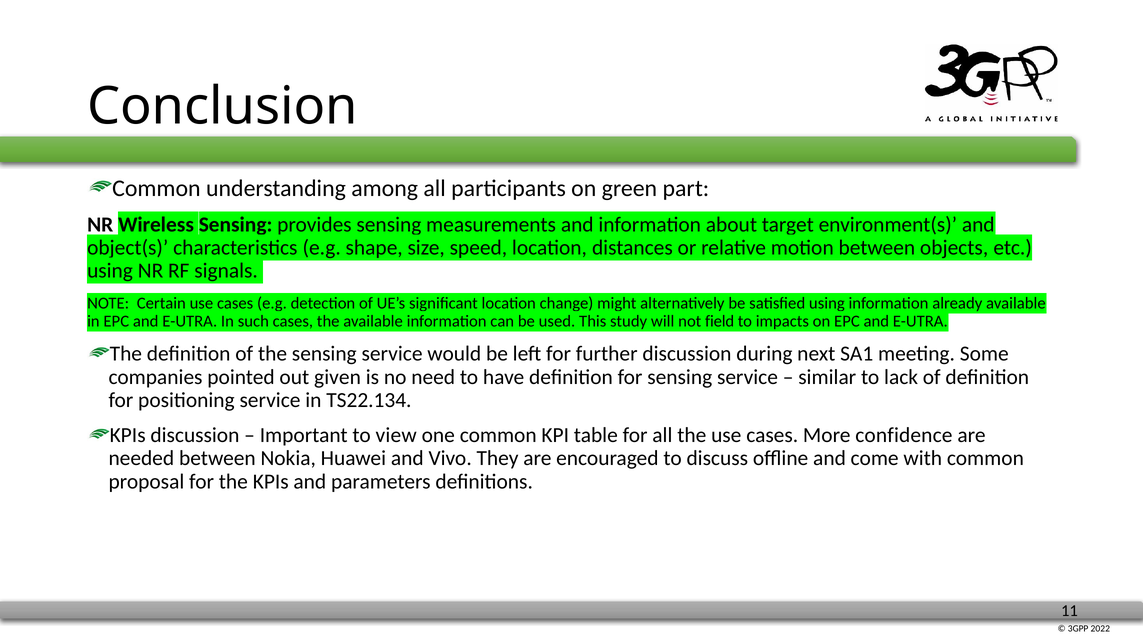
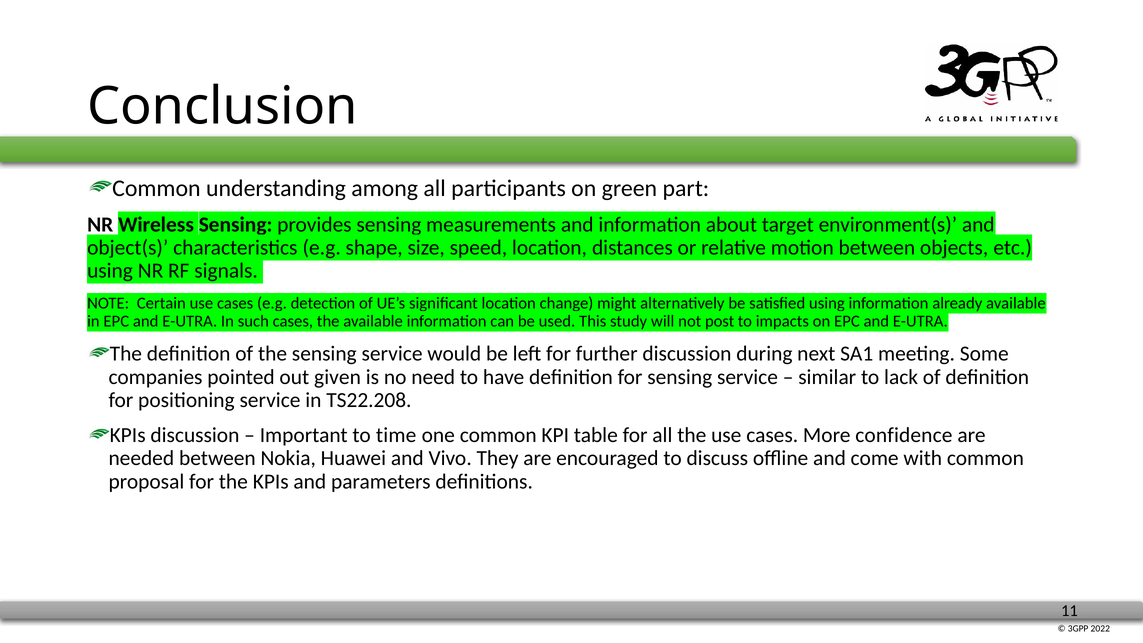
field: field -> post
TS22.134: TS22.134 -> TS22.208
view: view -> time
